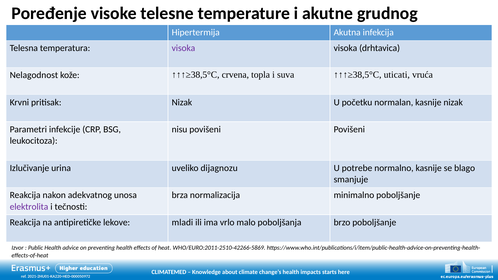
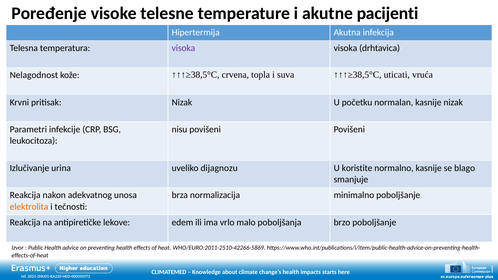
grudnog: grudnog -> pacijenti
potrebe: potrebe -> koristite
elektrolita colour: purple -> orange
mladi: mladi -> edem
